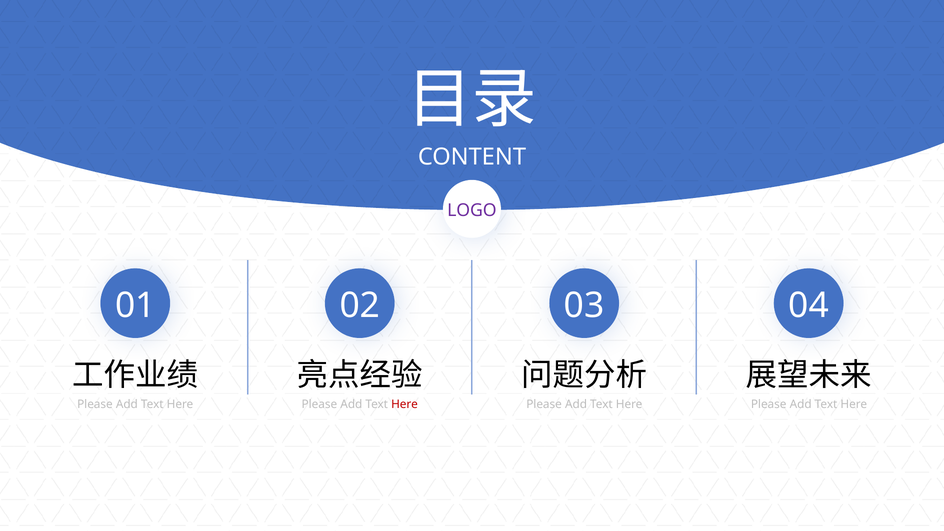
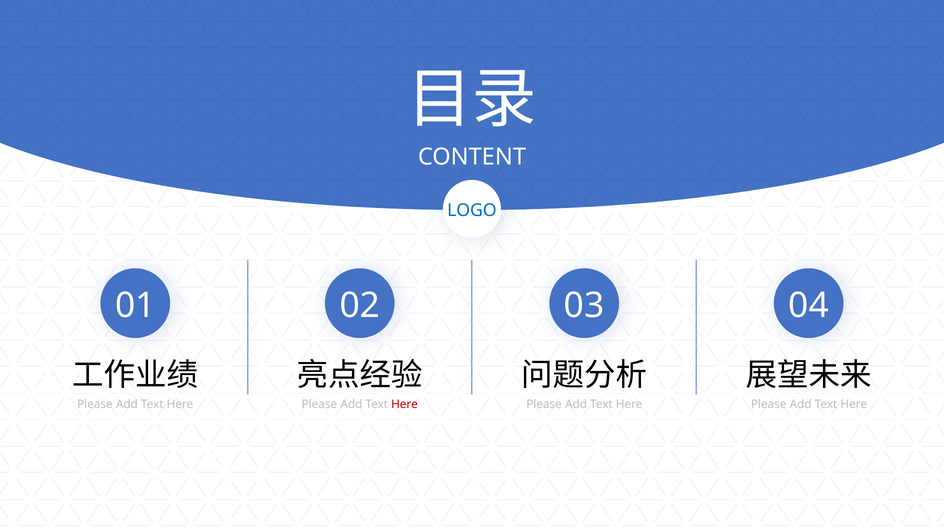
LOGO colour: purple -> blue
